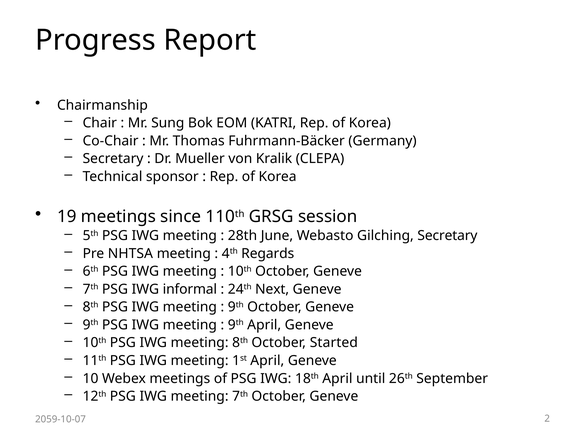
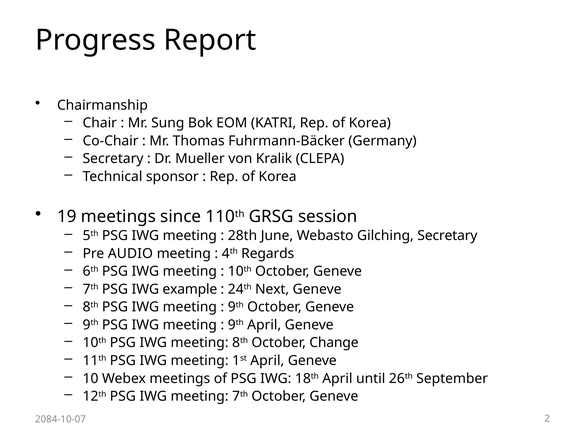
NHTSA: NHTSA -> AUDIO
informal: informal -> example
Started: Started -> Change
2059-10-07: 2059-10-07 -> 2084-10-07
